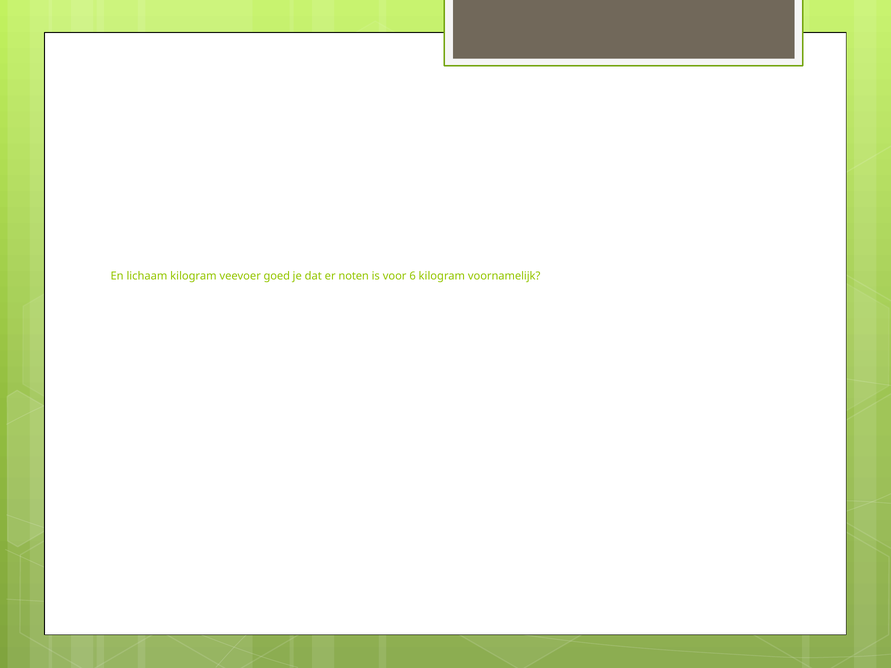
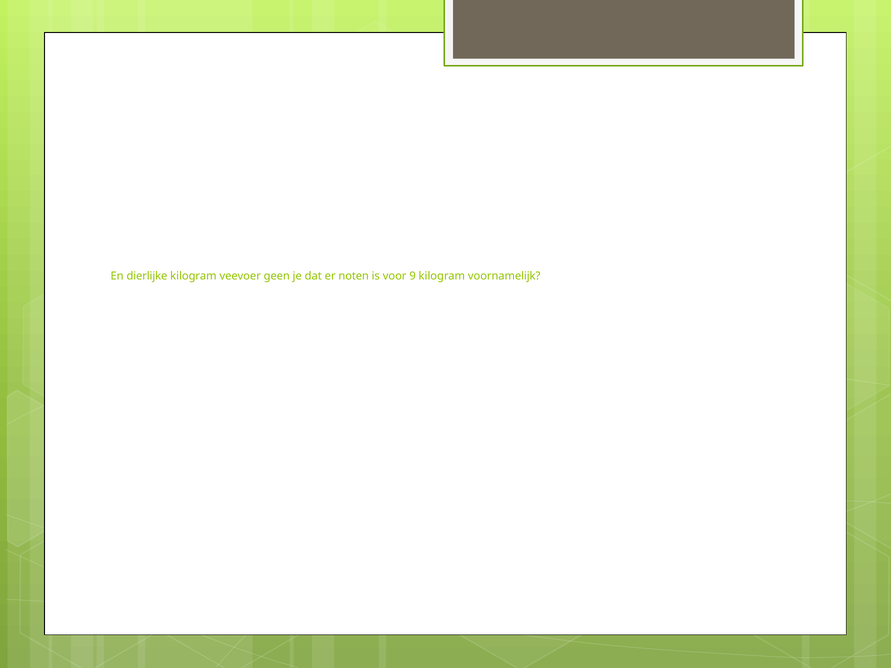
lichaam: lichaam -> dierlijke
goed: goed -> geen
6: 6 -> 9
